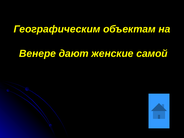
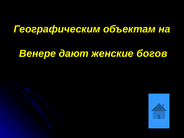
самой: самой -> богов
